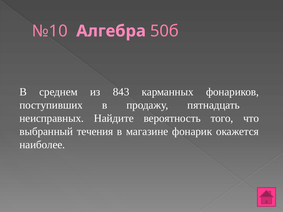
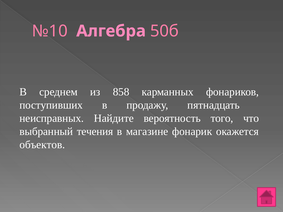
843: 843 -> 858
наиболее: наиболее -> объектов
